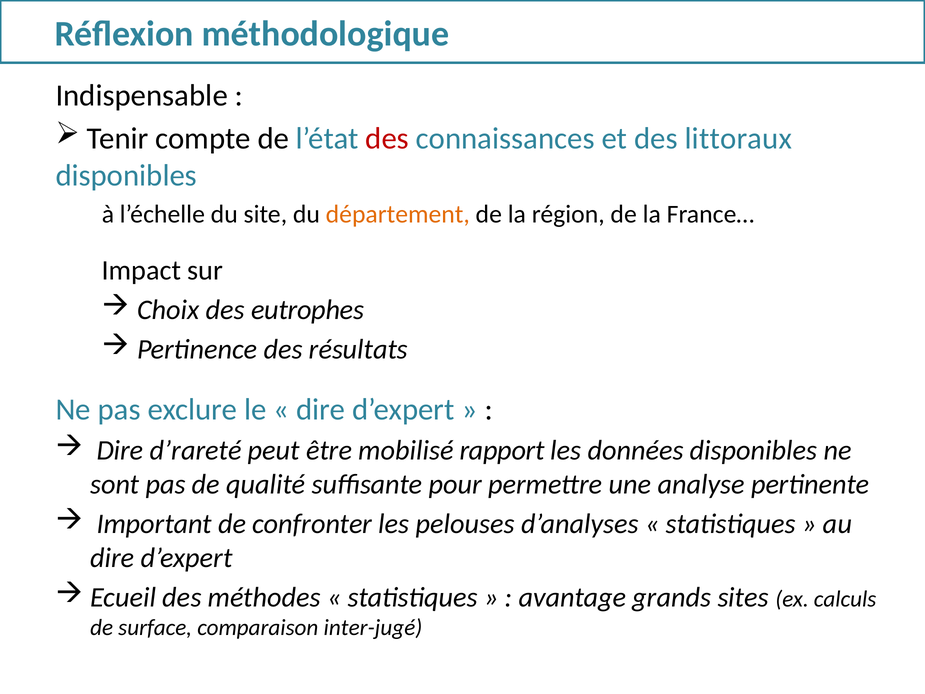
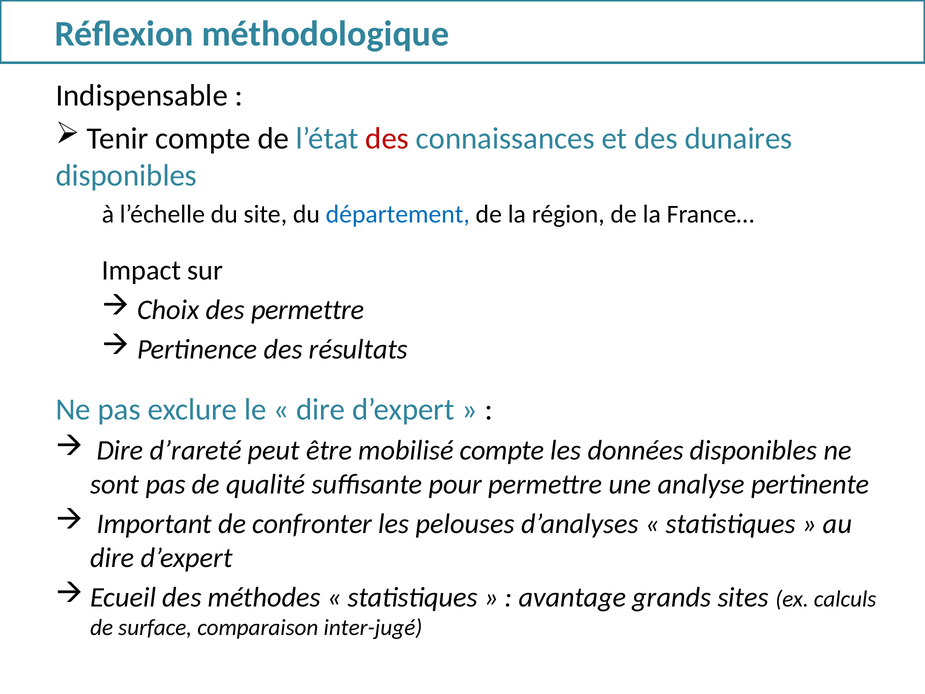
littoraux: littoraux -> dunaires
département colour: orange -> blue
des eutrophes: eutrophes -> permettre
mobilisé rapport: rapport -> compte
